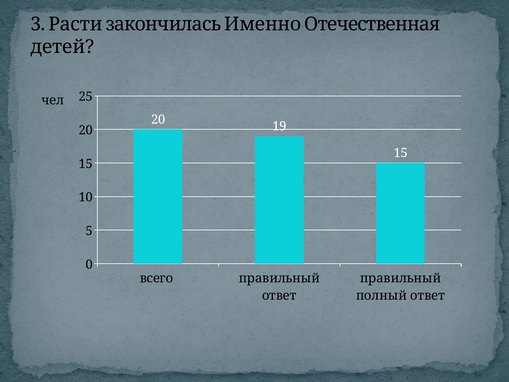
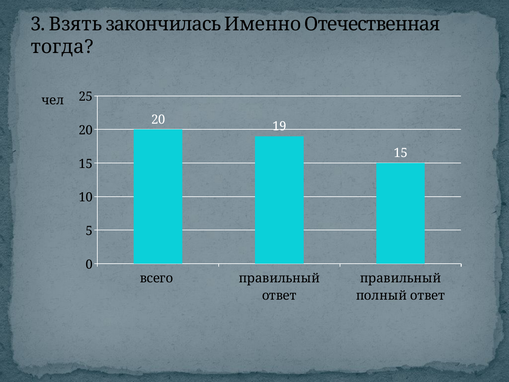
Расти: Расти -> Взять
детей: детей -> тогда
